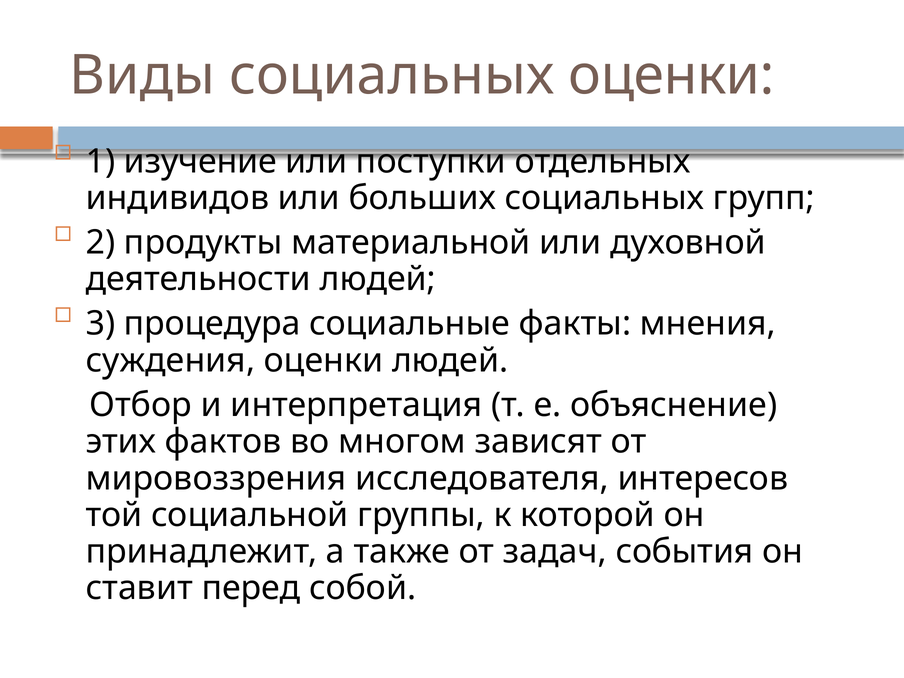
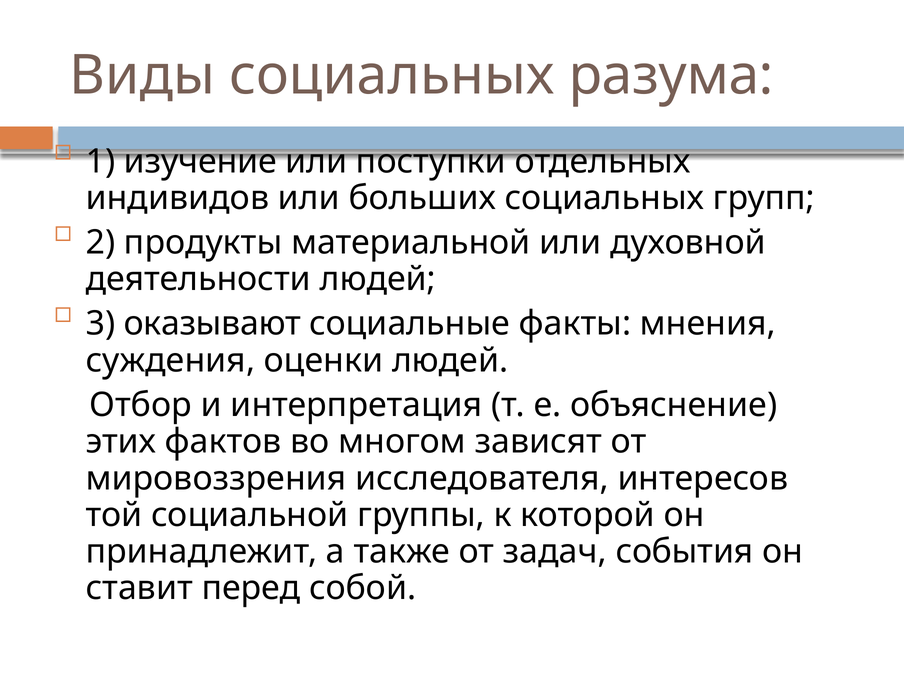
социальных оценки: оценки -> разума
процедура: процедура -> оказывают
